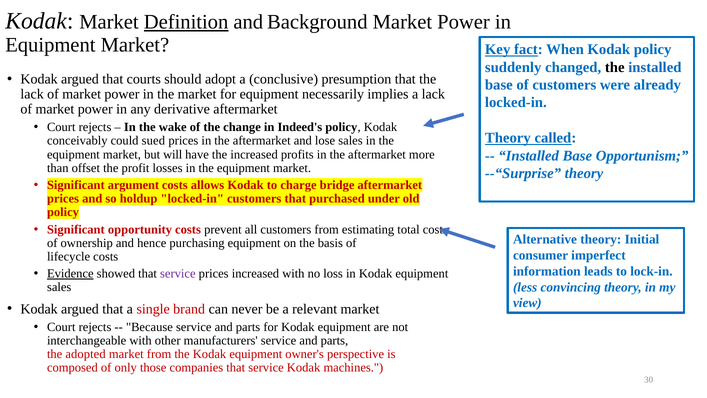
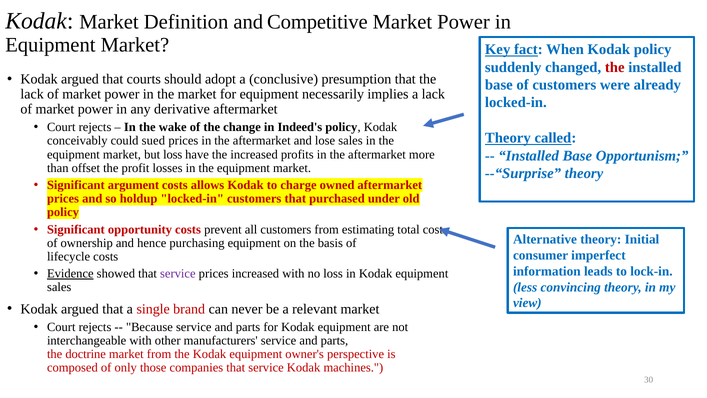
Definition underline: present -> none
Background: Background -> Competitive
the at (615, 67) colour: black -> red
but will: will -> loss
bridge: bridge -> owned
adopted: adopted -> doctrine
